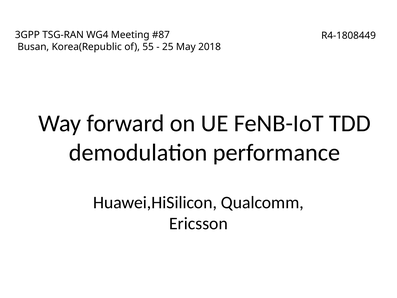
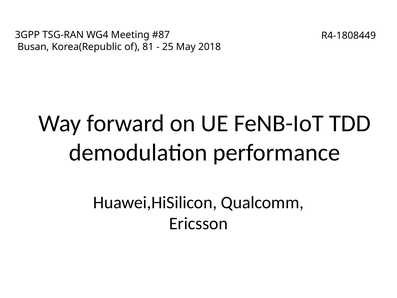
55: 55 -> 81
